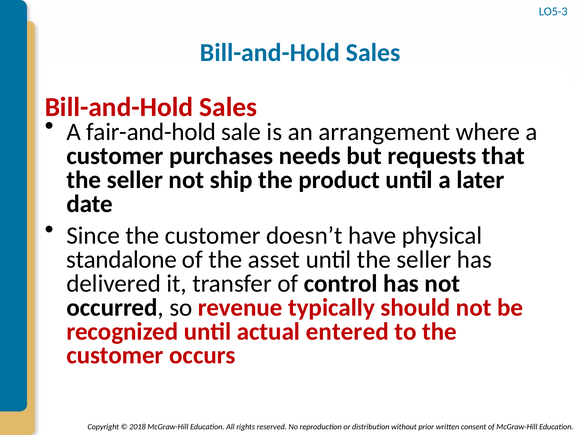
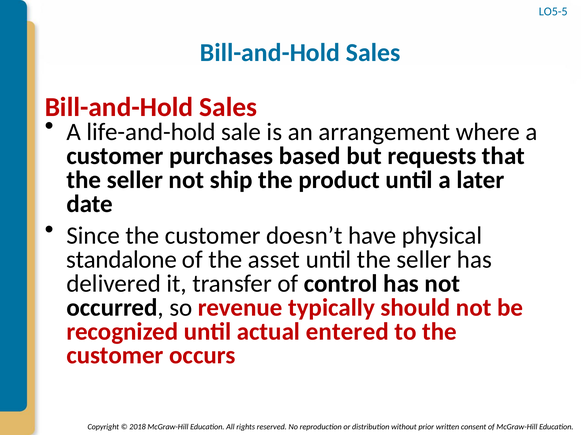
LO5-3: LO5-3 -> LO5-5
fair-and-hold: fair-and-hold -> life-and-hold
needs: needs -> based
